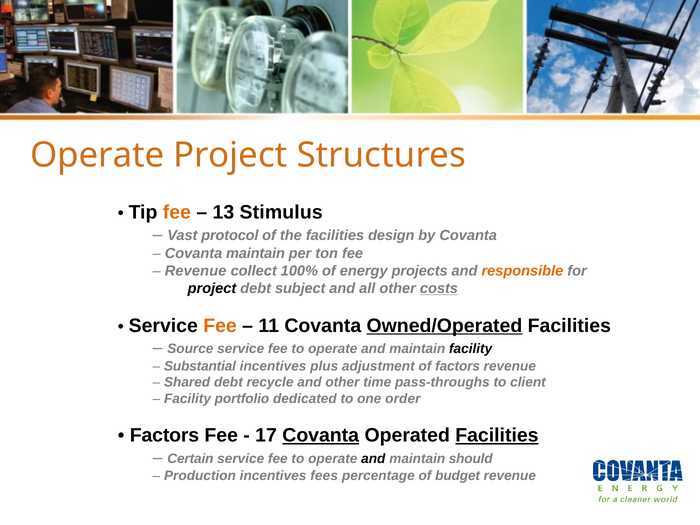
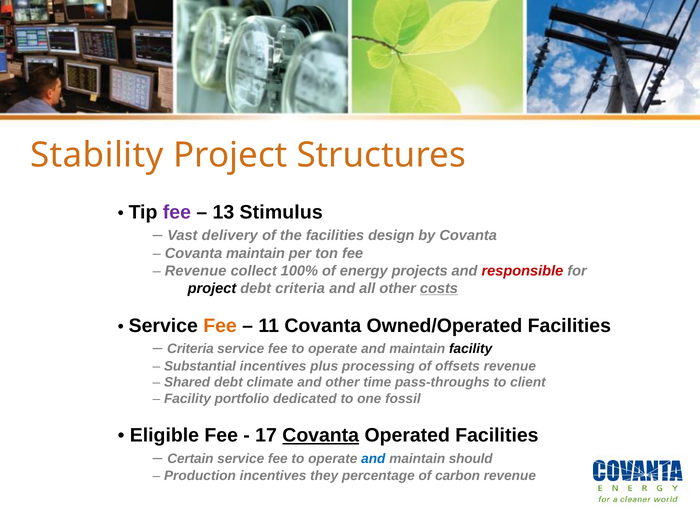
Operate at (97, 155): Operate -> Stability
fee at (177, 212) colour: orange -> purple
protocol: protocol -> delivery
responsible colour: orange -> red
debt subject: subject -> criteria
Owned/Operated underline: present -> none
Source at (190, 349): Source -> Criteria
adjustment: adjustment -> processing
of factors: factors -> offsets
recycle: recycle -> climate
order: order -> fossil
Factors at (165, 435): Factors -> Eligible
Facilities at (497, 435) underline: present -> none
and at (373, 459) colour: black -> blue
fees: fees -> they
budget: budget -> carbon
